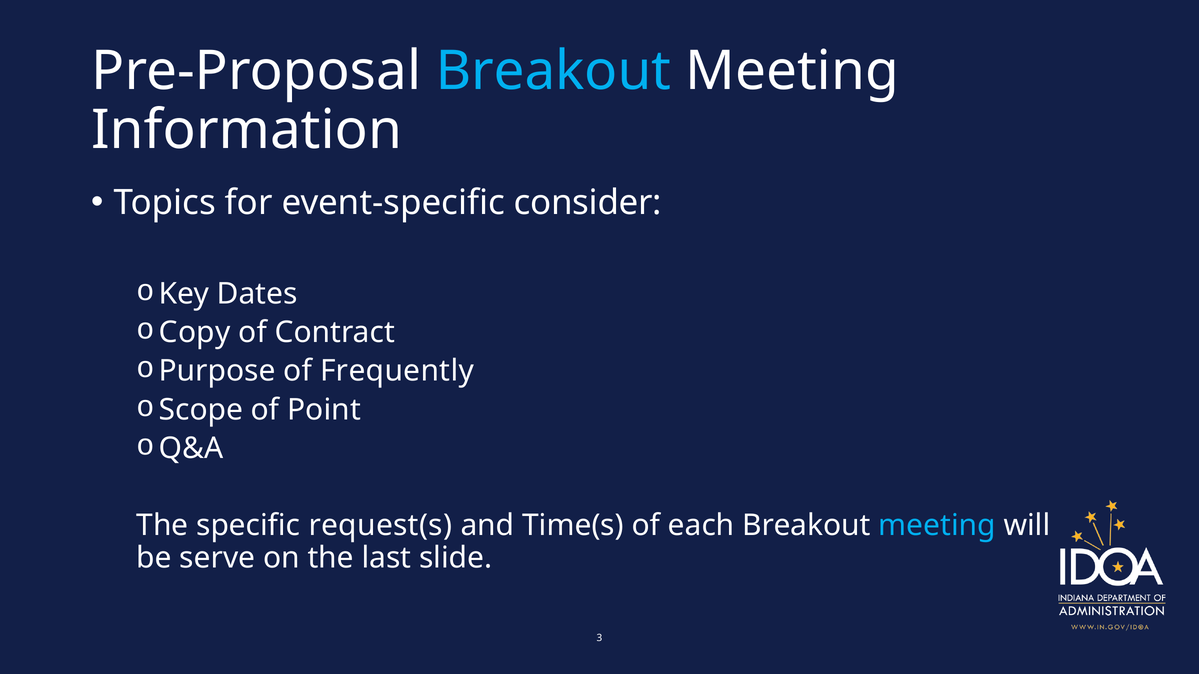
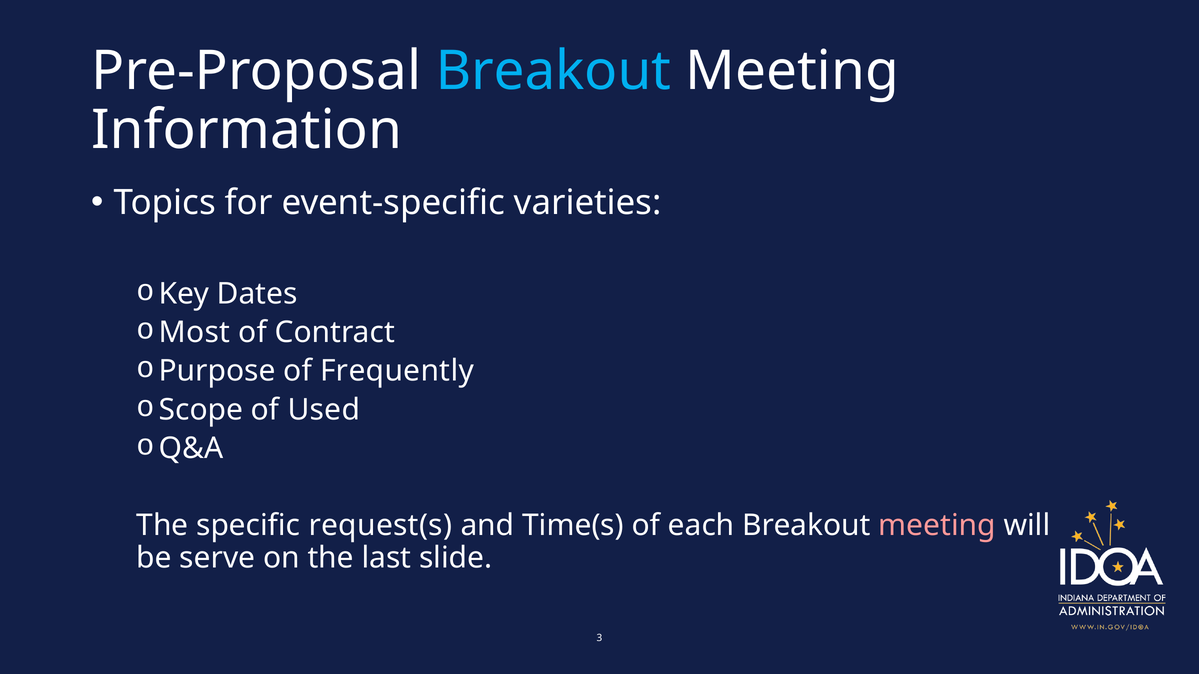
consider: consider -> varieties
Copy: Copy -> Most
Point: Point -> Used
meeting at (937, 526) colour: light blue -> pink
